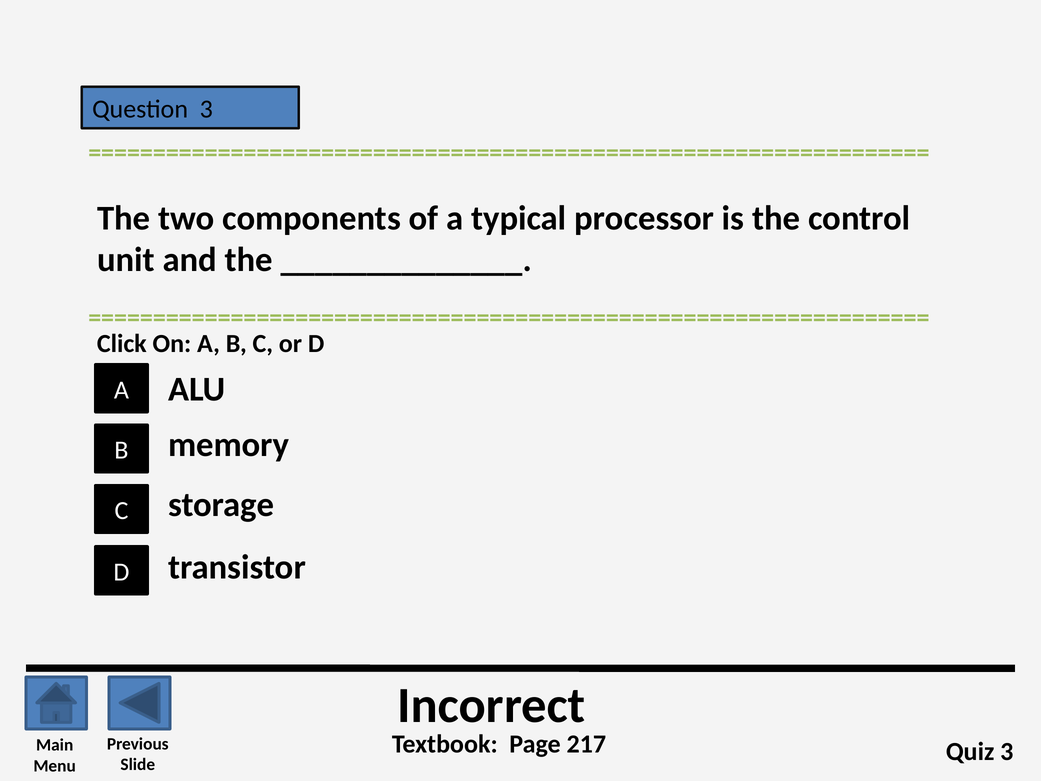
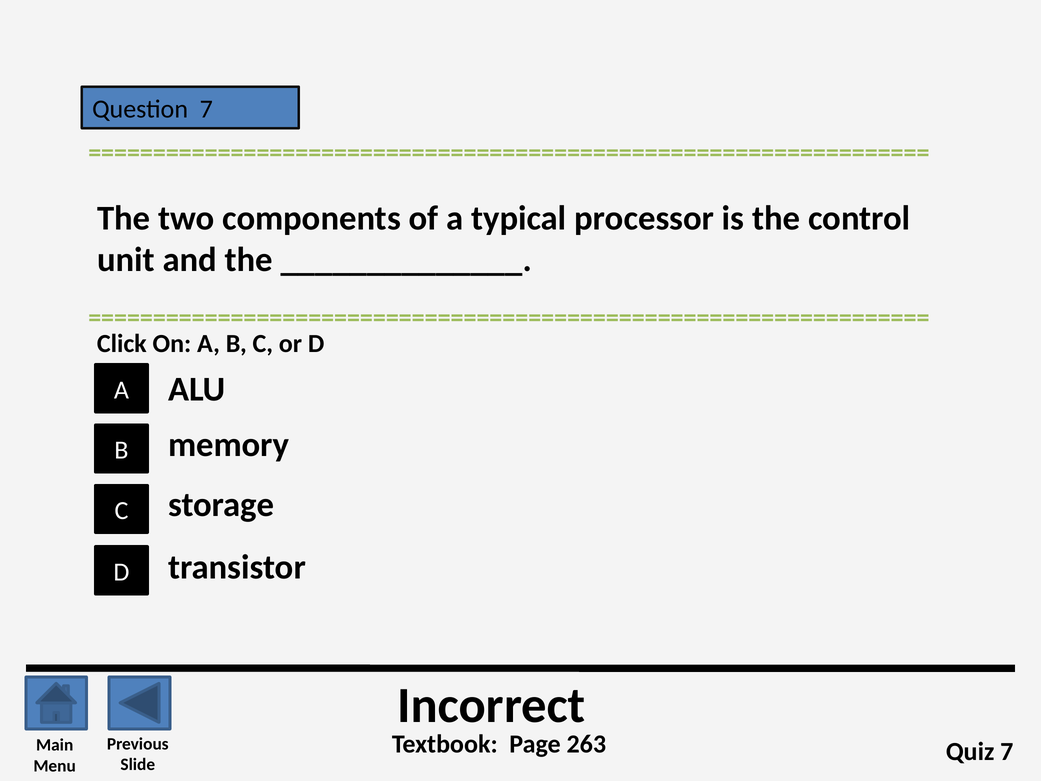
Question 3: 3 -> 7
217: 217 -> 263
Quiz 3: 3 -> 7
